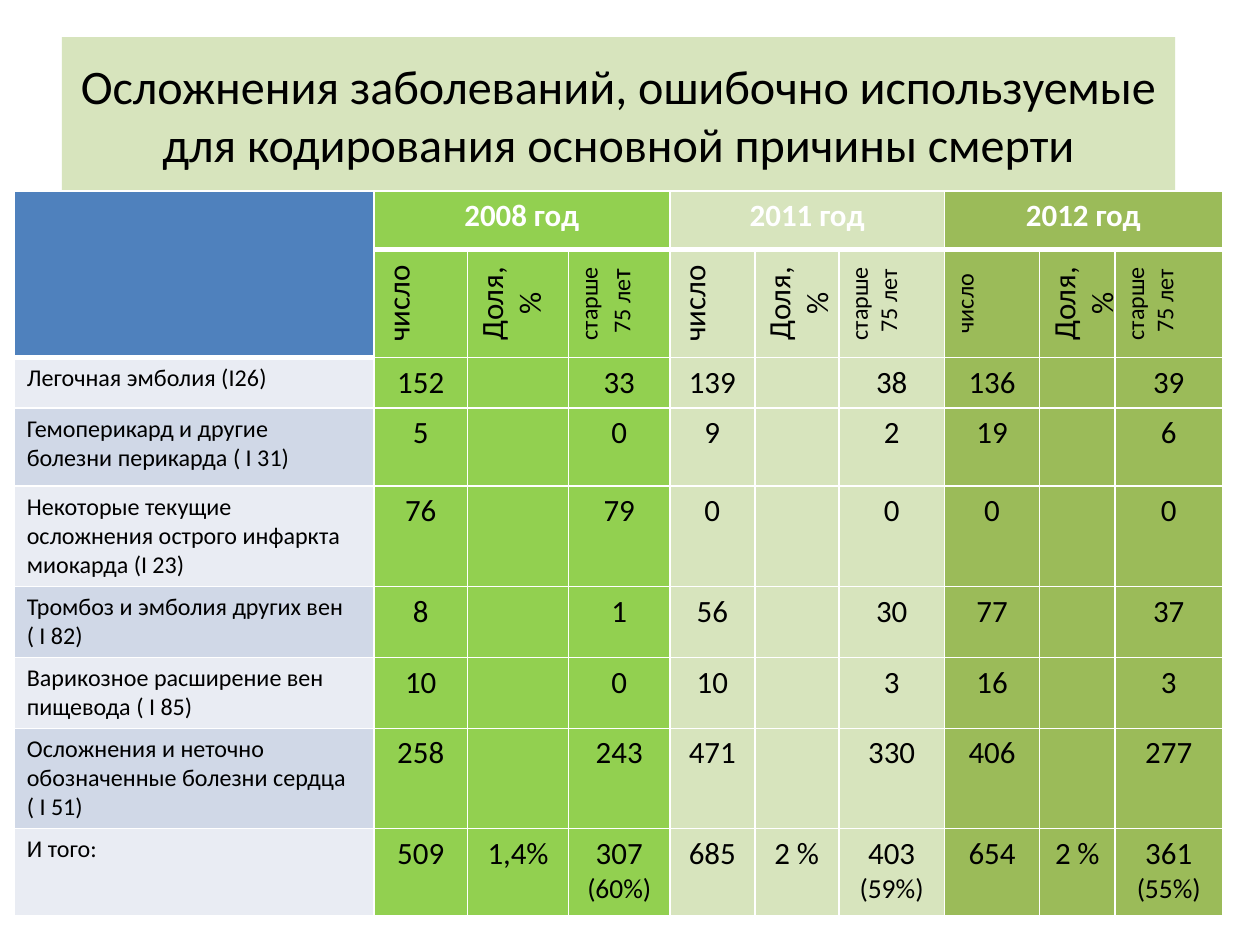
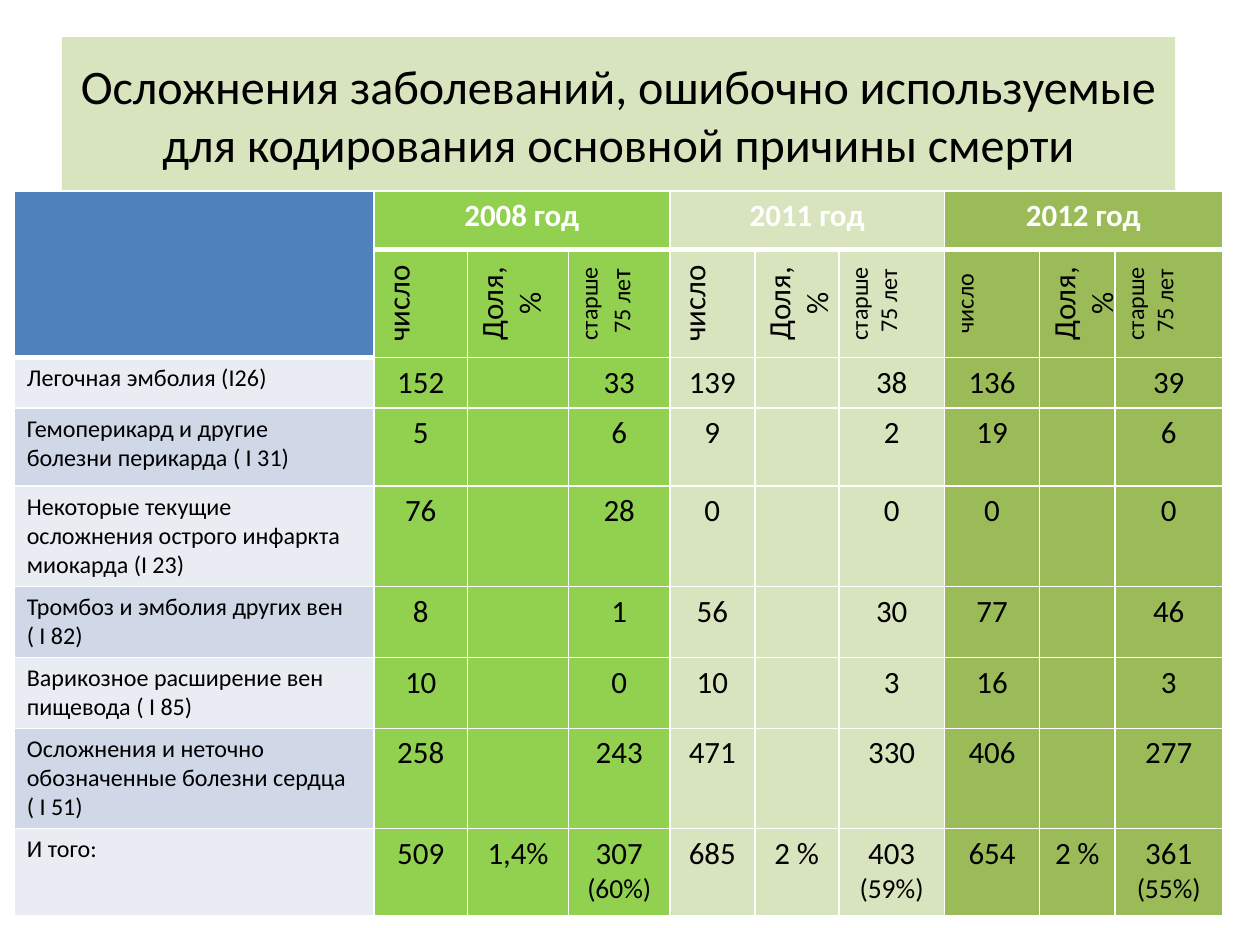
5 0: 0 -> 6
79: 79 -> 28
37: 37 -> 46
